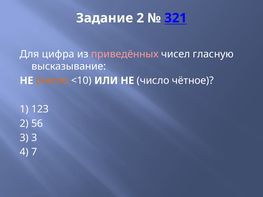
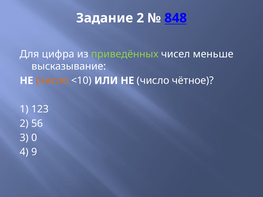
321: 321 -> 848
приведённых colour: pink -> light green
гласную: гласную -> меньше
3 3: 3 -> 0
7: 7 -> 9
